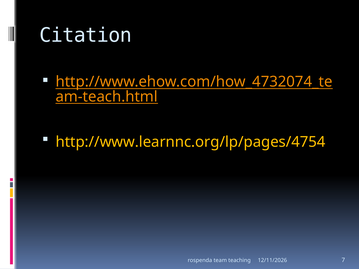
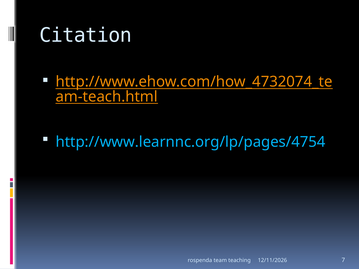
http://www.learnnc.org/lp/pages/4754 colour: yellow -> light blue
